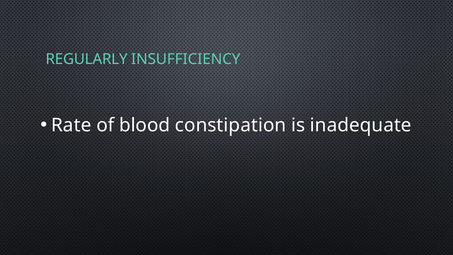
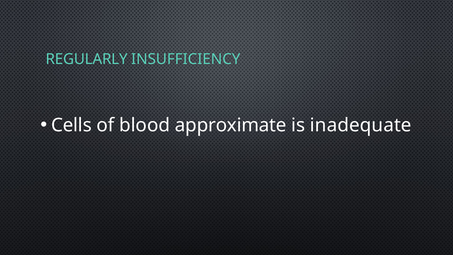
Rate: Rate -> Cells
constipation: constipation -> approximate
